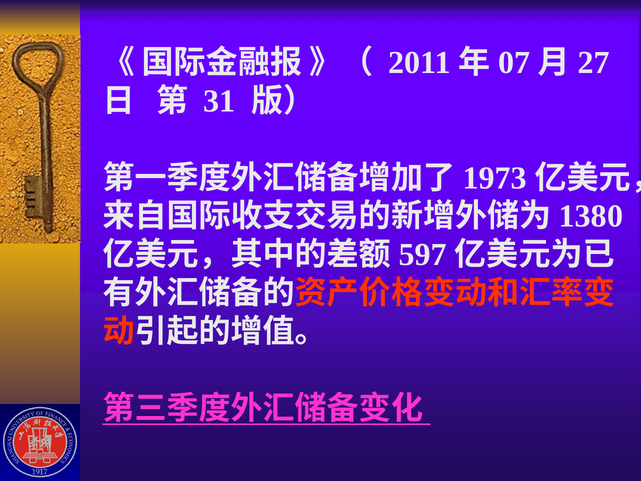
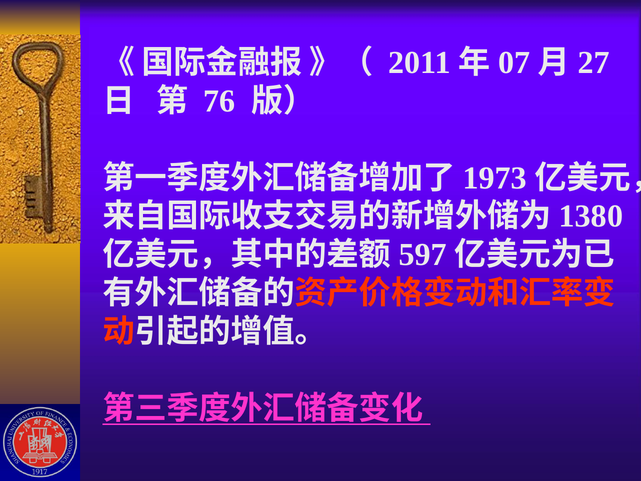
31: 31 -> 76
